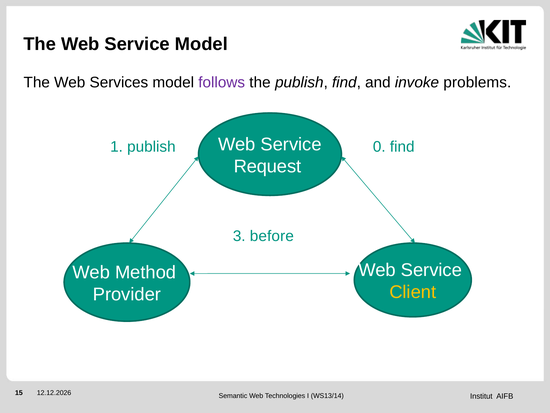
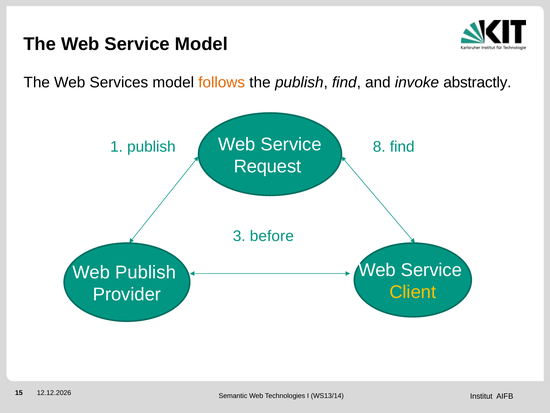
follows colour: purple -> orange
problems: problems -> abstractly
0: 0 -> 8
Web Method: Method -> Publish
